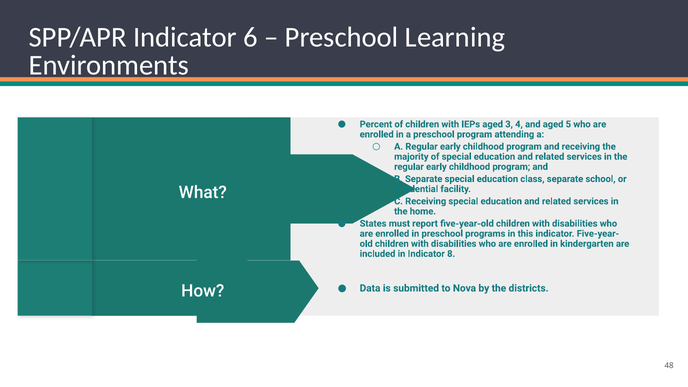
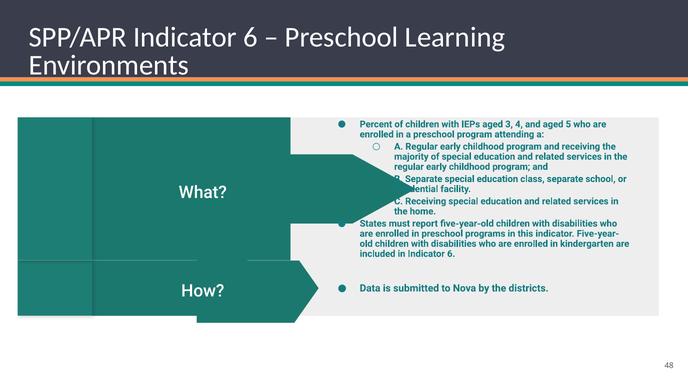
in Indicator 8: 8 -> 6
